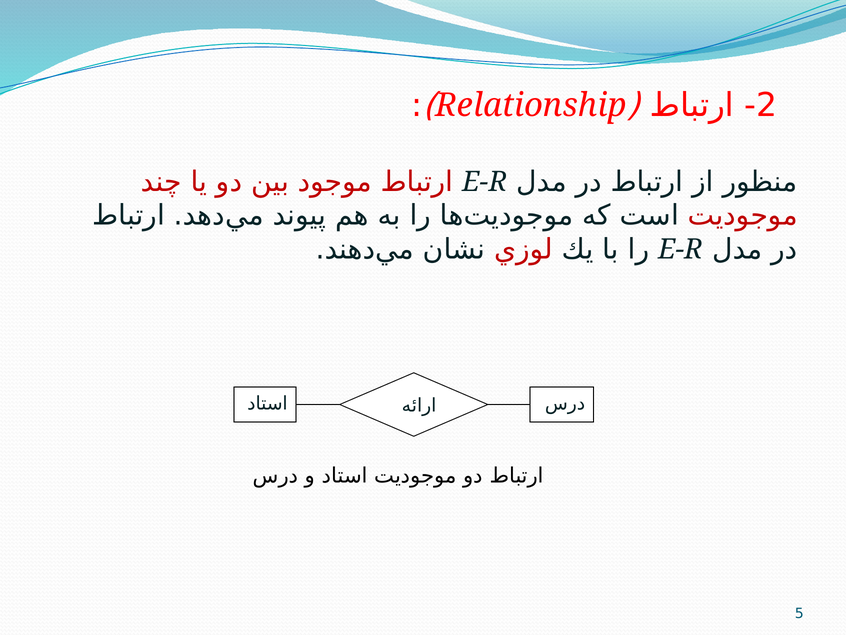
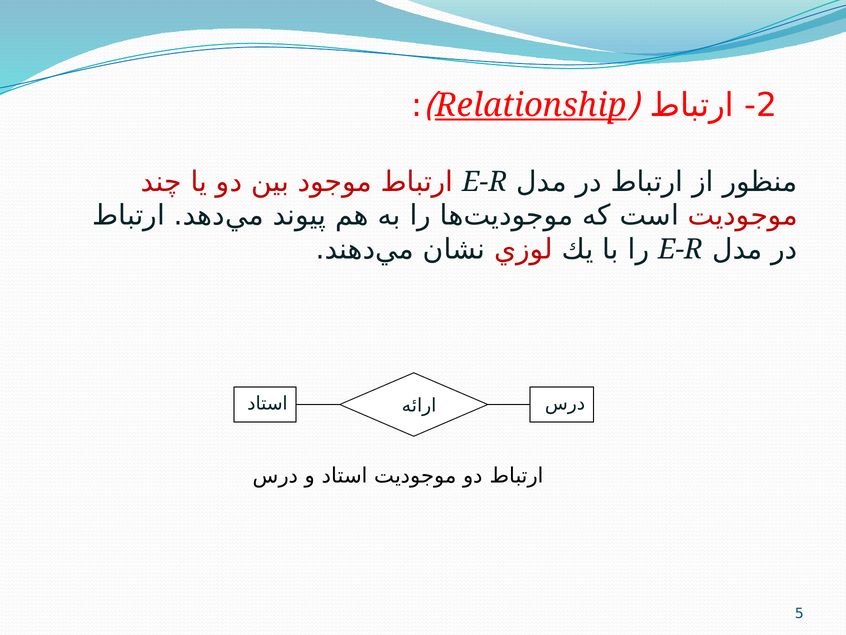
Relationship underline: none -> present
